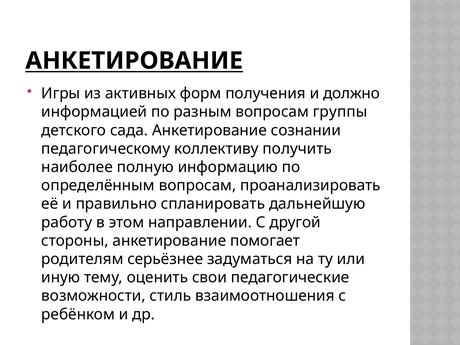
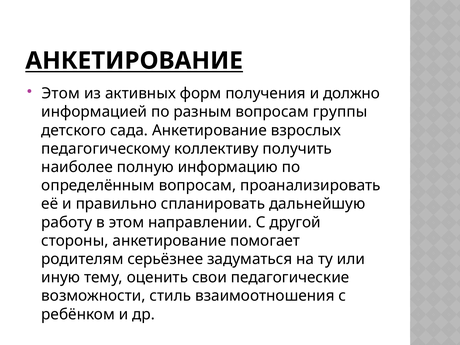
Игры at (61, 94): Игры -> Этом
сознании: сознании -> взрослых
